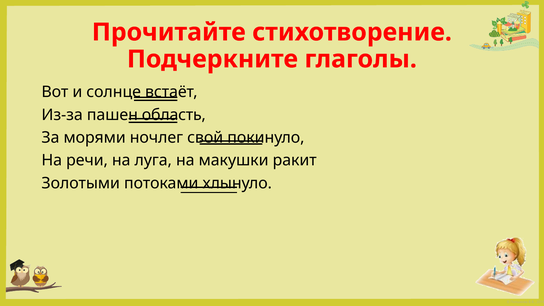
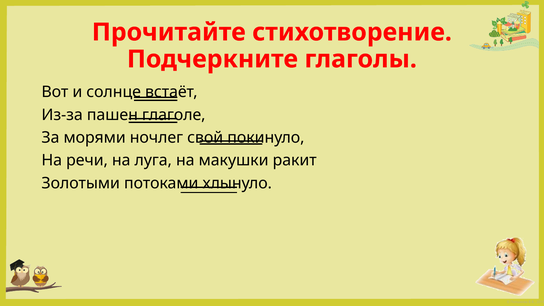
область: область -> глаголе
